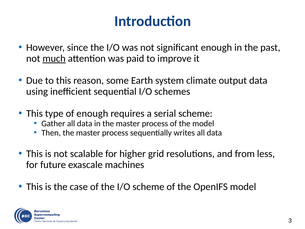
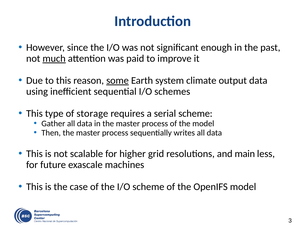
some underline: none -> present
of enough: enough -> storage
from: from -> main
